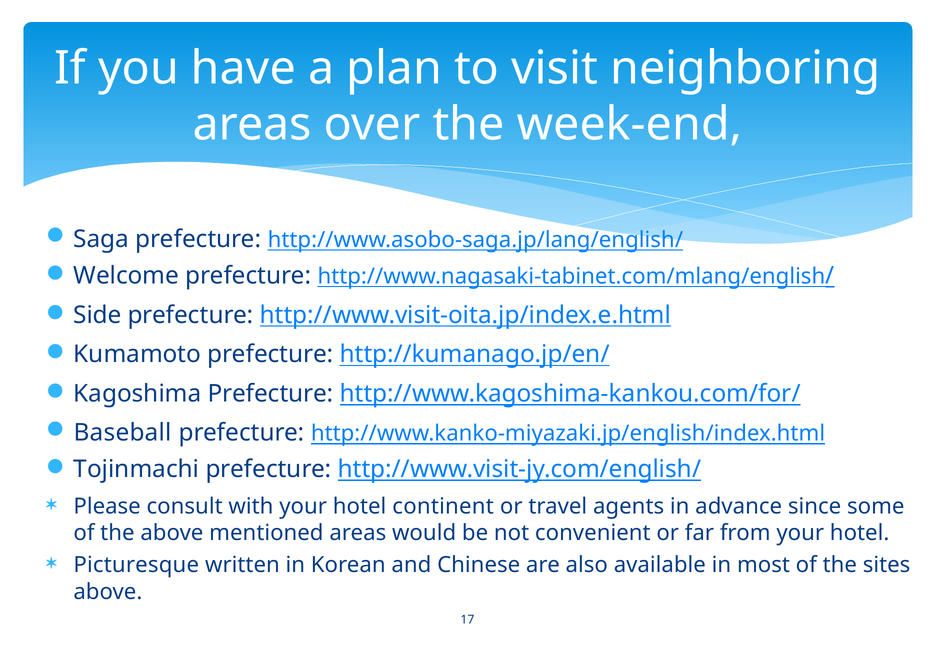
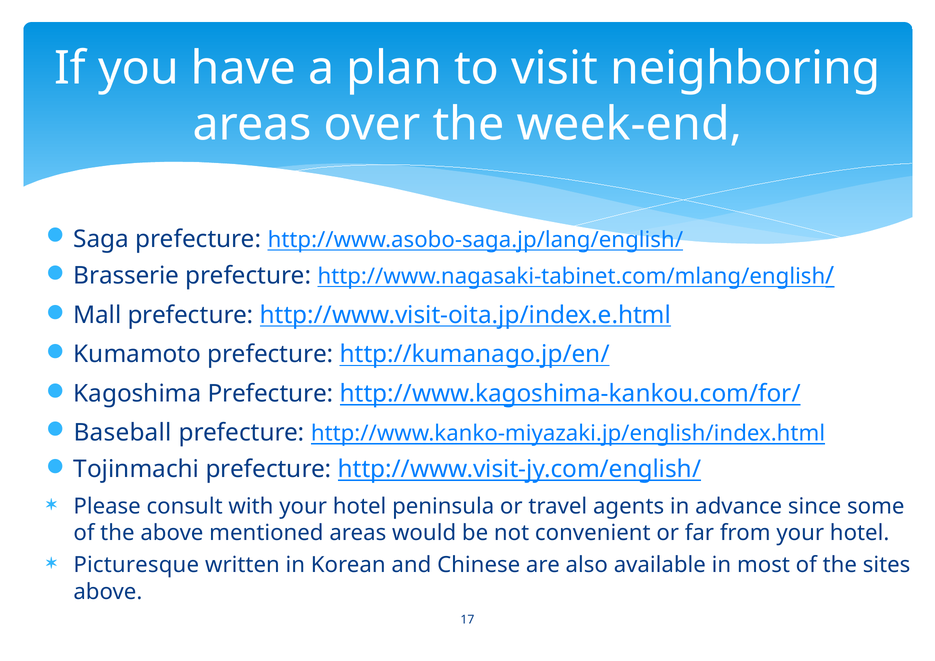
Welcome: Welcome -> Brasserie
Side: Side -> Mall
continent: continent -> peninsula
